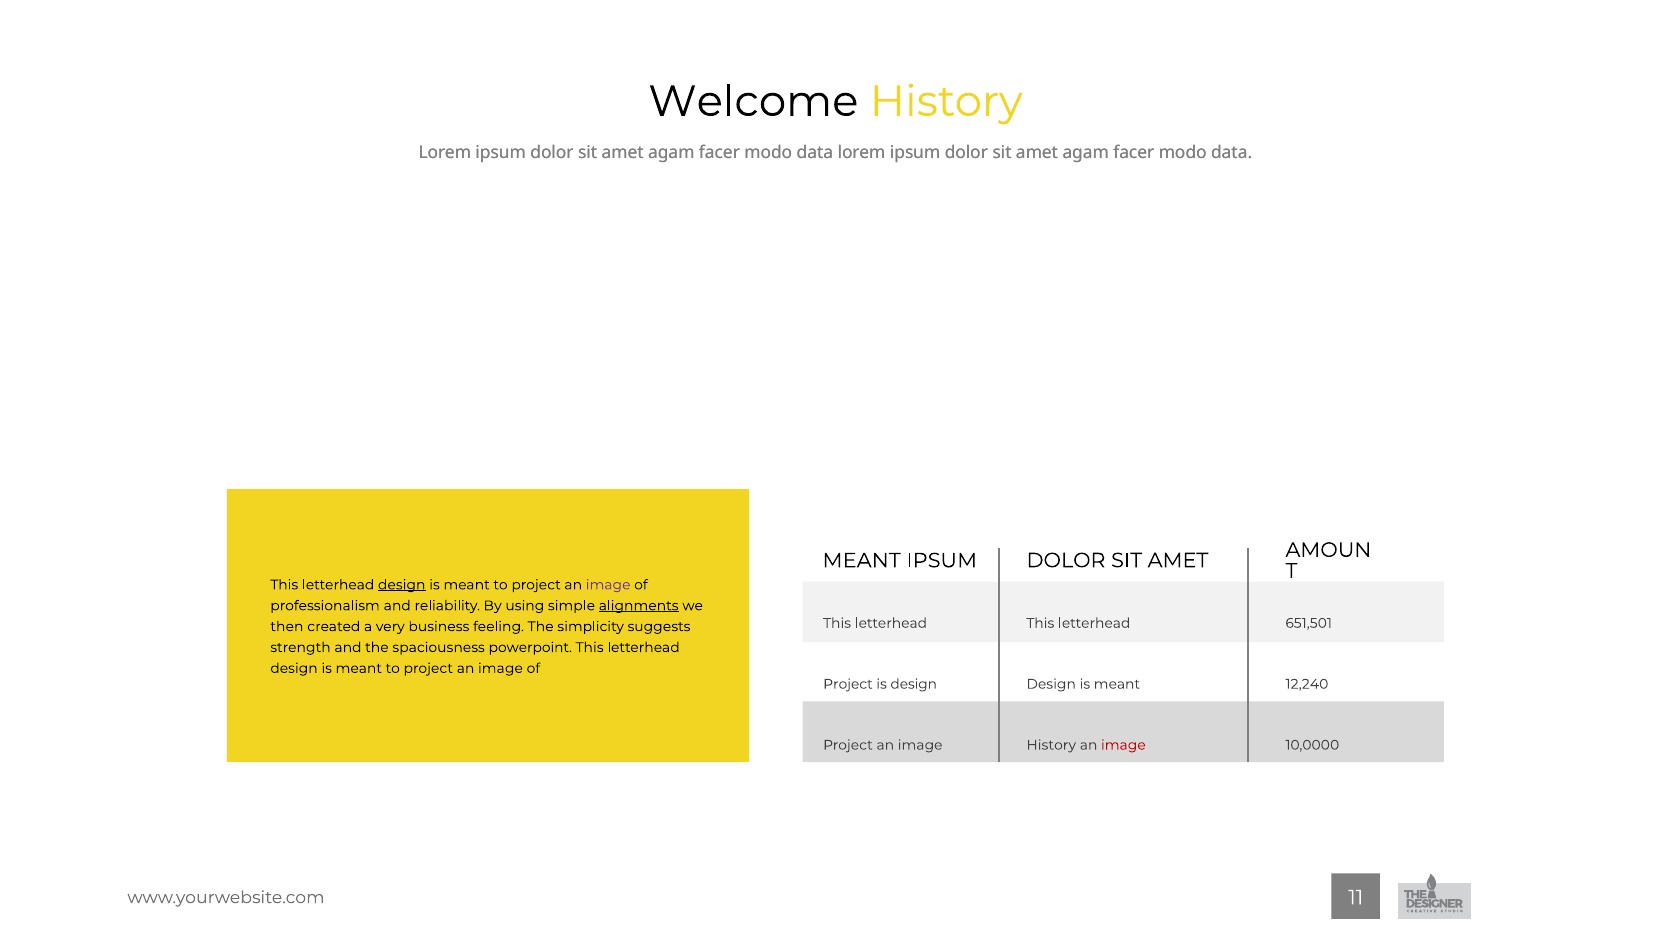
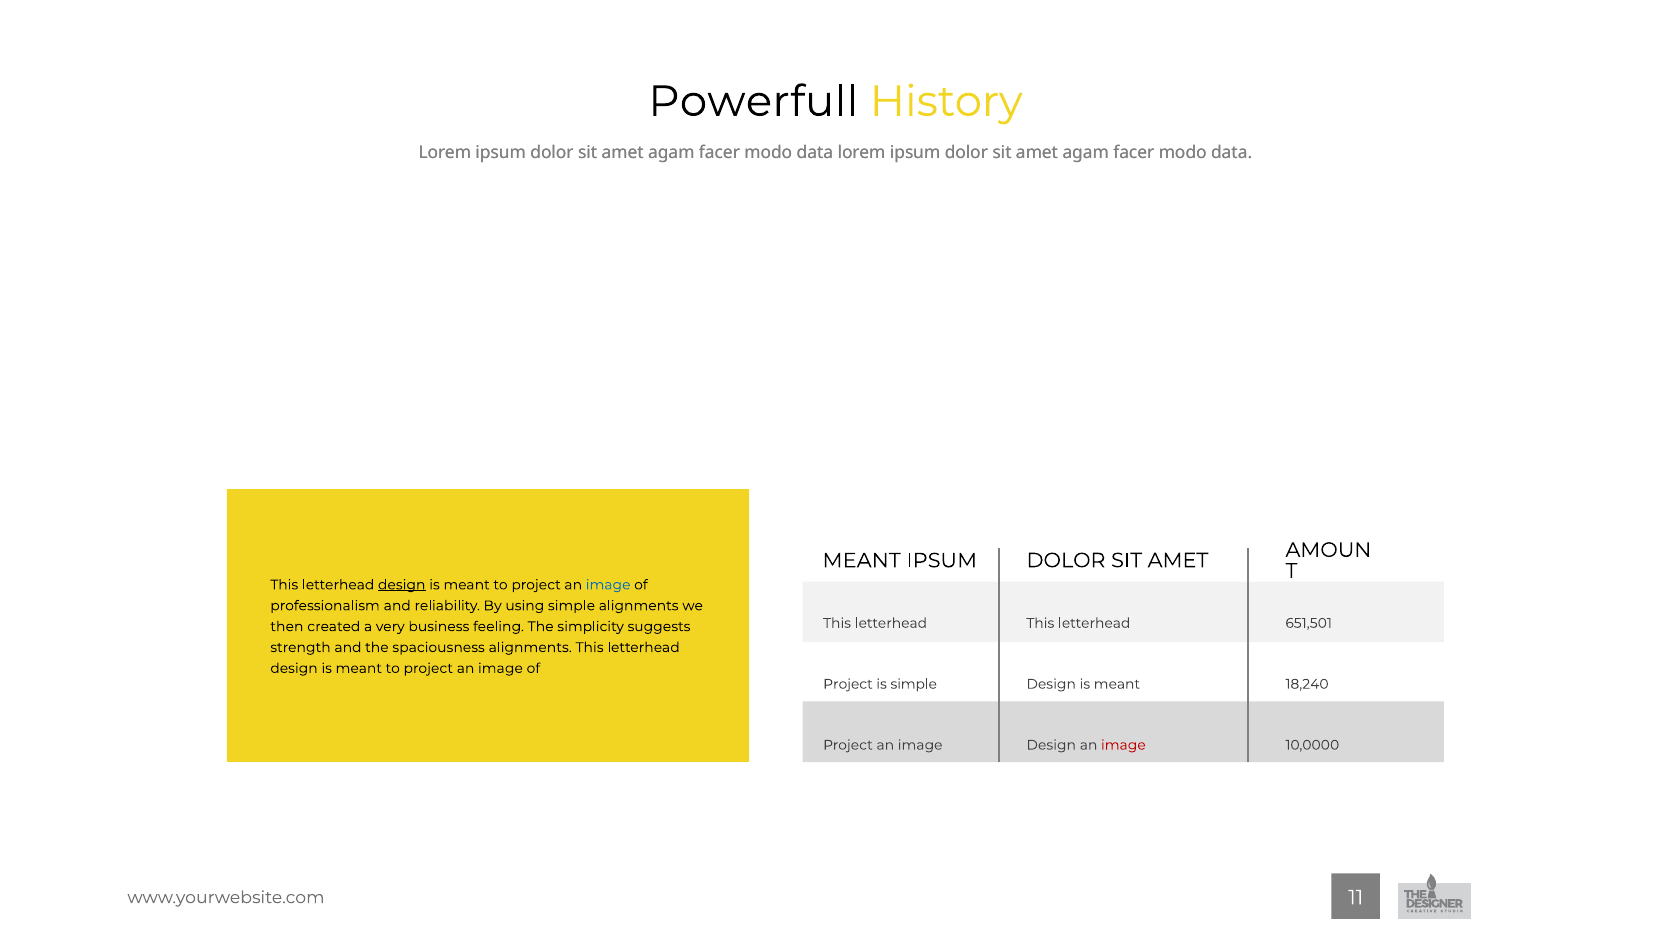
Welcome: Welcome -> Powerfull
image at (608, 585) colour: purple -> blue
alignments at (639, 606) underline: present -> none
spaciousness powerpoint: powerpoint -> alignments
is design: design -> simple
12,240: 12,240 -> 18,240
History at (1051, 745): History -> Design
